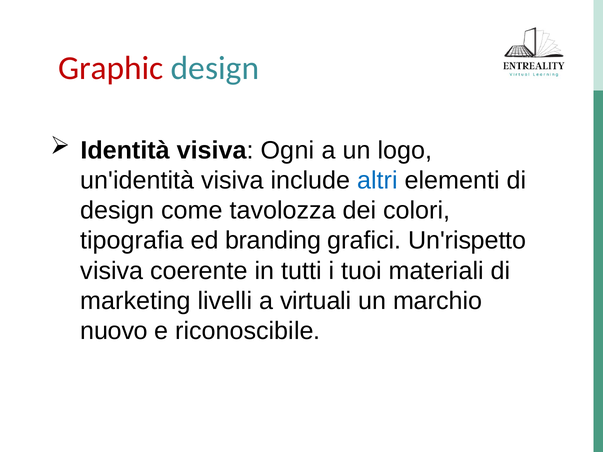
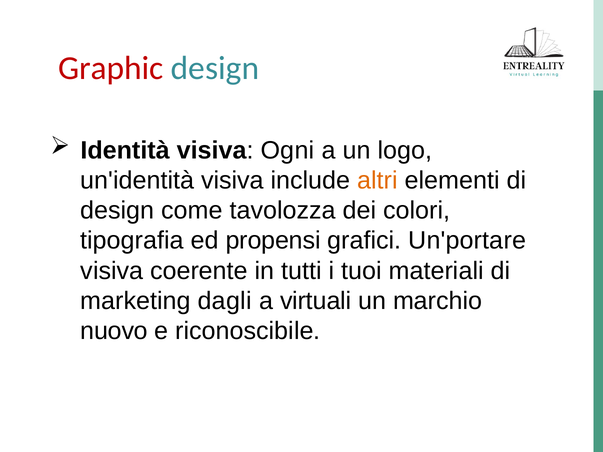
altri colour: blue -> orange
branding: branding -> propensi
Un'rispetto: Un'rispetto -> Un'portare
livelli: livelli -> dagli
